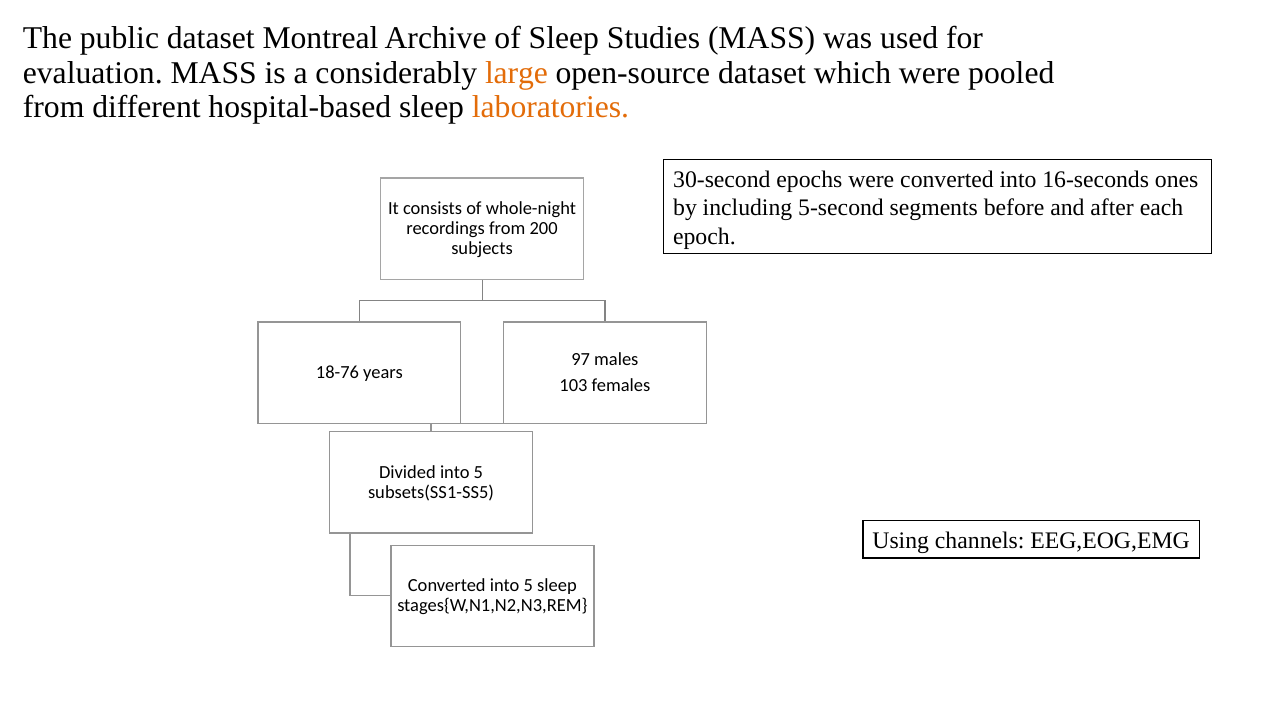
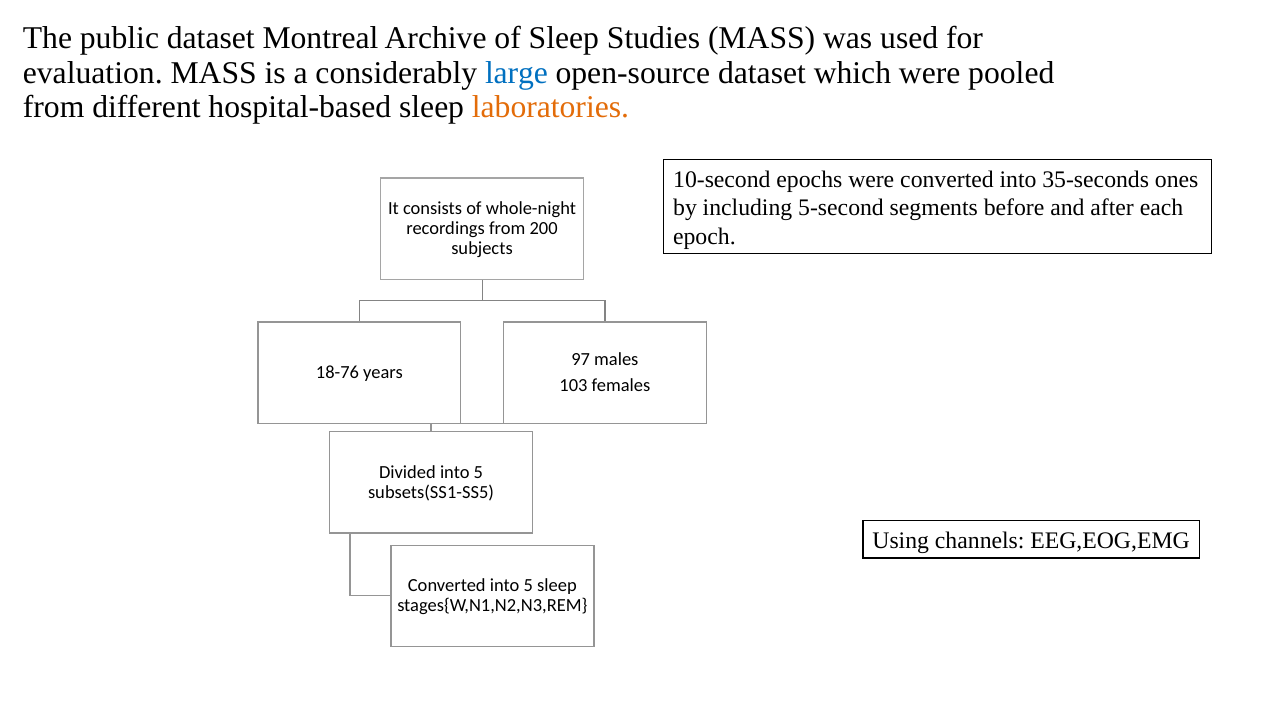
large colour: orange -> blue
30-second: 30-second -> 10-second
16-seconds: 16-seconds -> 35-seconds
